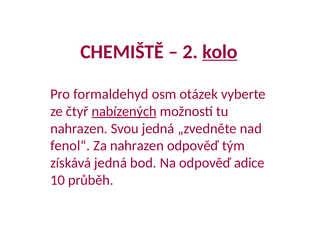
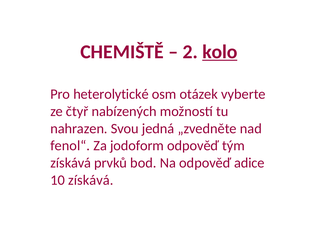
formaldehyd: formaldehyd -> heterolytické
nabízených underline: present -> none
Za nahrazen: nahrazen -> jodoform
získává jedná: jedná -> prvků
10 průběh: průběh -> získává
